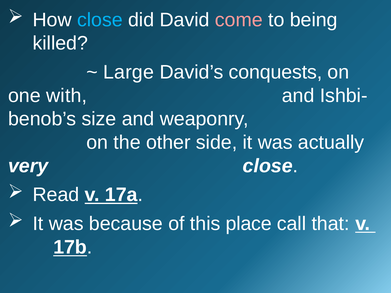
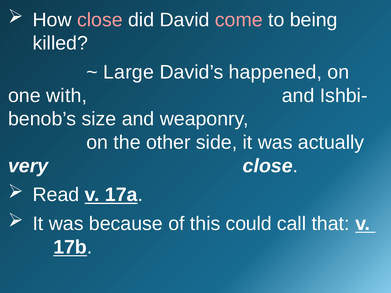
close at (100, 20) colour: light blue -> pink
conquests: conquests -> happened
place: place -> could
